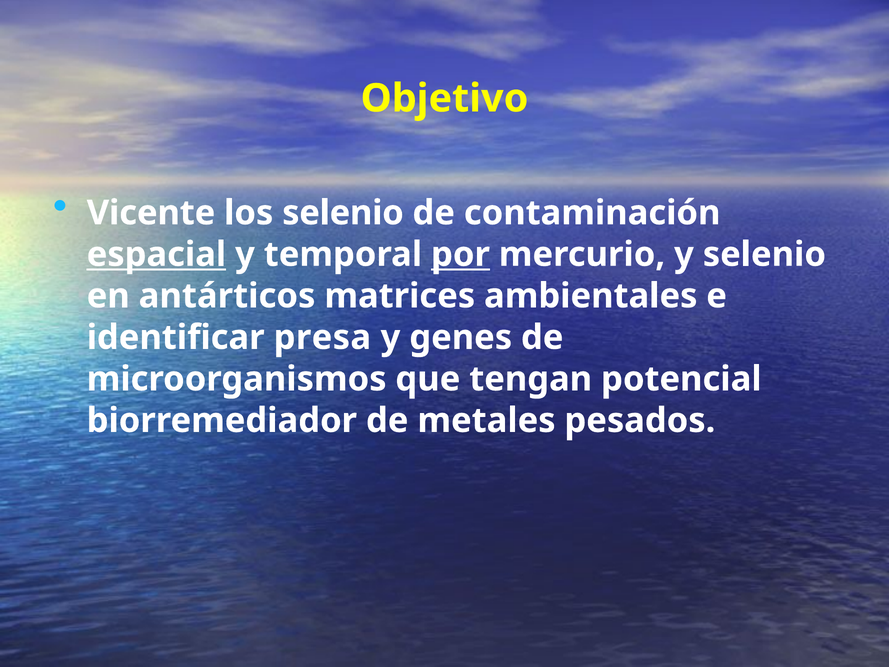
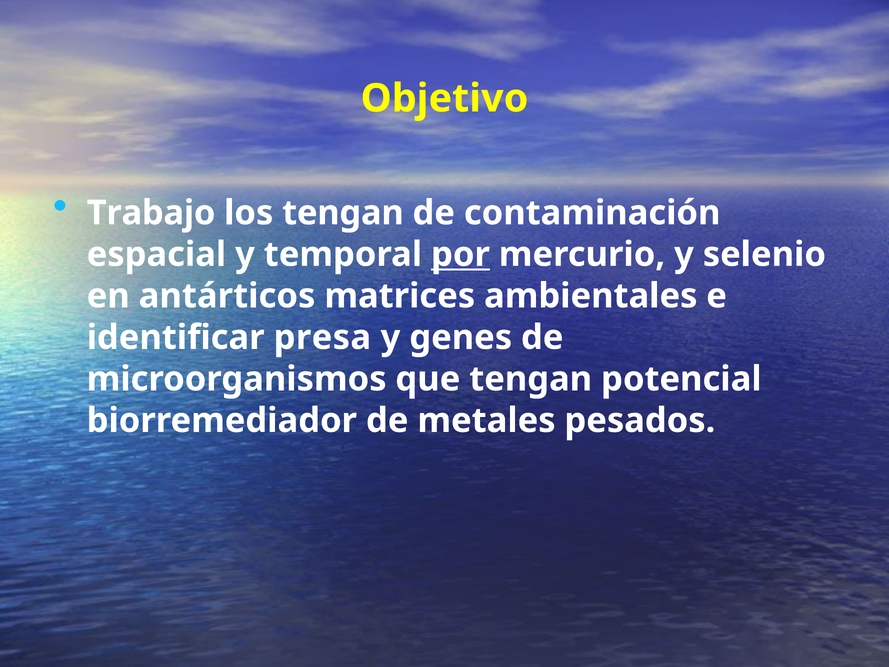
Vicente: Vicente -> Trabajo
los selenio: selenio -> tengan
espacial underline: present -> none
